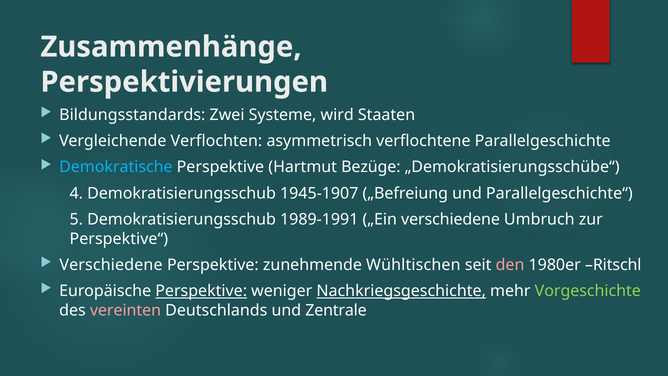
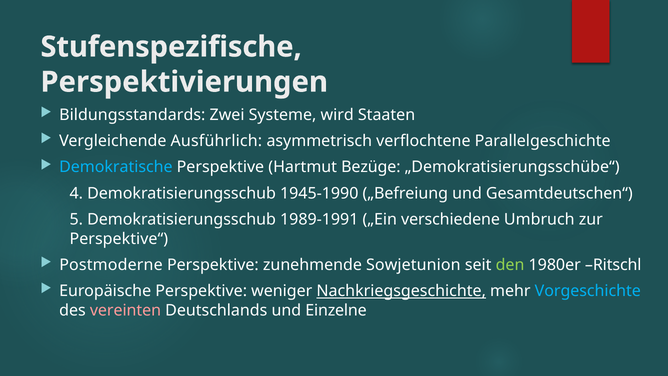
Zusammenhänge: Zusammenhänge -> Stufenspezifische
Verflochten: Verflochten -> Ausführlich
1945-1907: 1945-1907 -> 1945-1990
Parallelgeschichte“: Parallelgeschichte“ -> Gesamtdeutschen“
Verschiedene at (111, 265): Verschiedene -> Postmoderne
Wühltischen: Wühltischen -> Sowjetunion
den colour: pink -> light green
Perspektive at (201, 291) underline: present -> none
Vorgeschichte colour: light green -> light blue
Zentrale: Zentrale -> Einzelne
